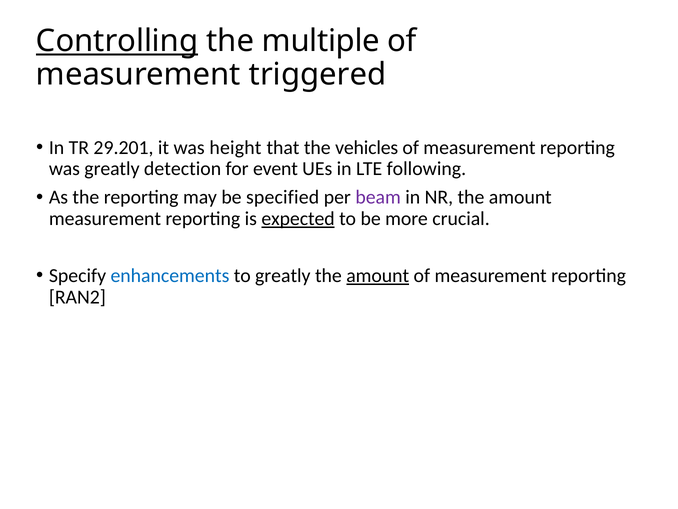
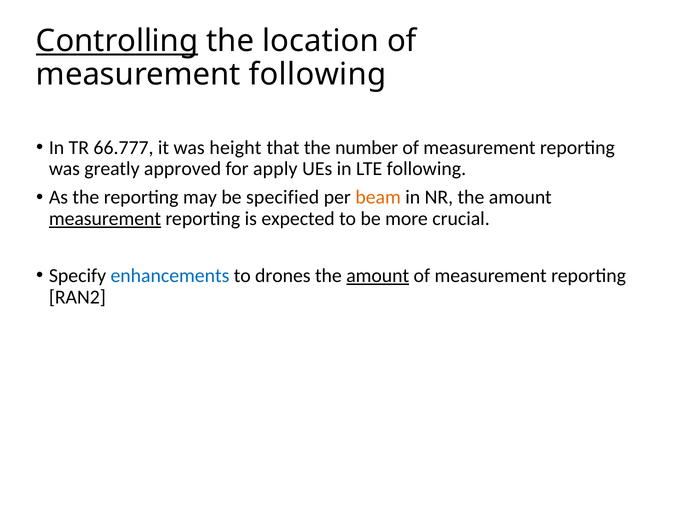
multiple: multiple -> location
measurement triggered: triggered -> following
29.201: 29.201 -> 66.777
vehicles: vehicles -> number
detection: detection -> approved
event: event -> apply
beam colour: purple -> orange
measurement at (105, 219) underline: none -> present
expected underline: present -> none
to greatly: greatly -> drones
